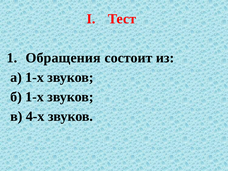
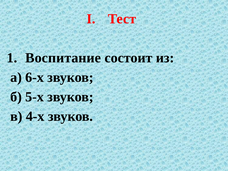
Обращения: Обращения -> Воспитание
а 1-х: 1-х -> 6-х
б 1-х: 1-х -> 5-х
